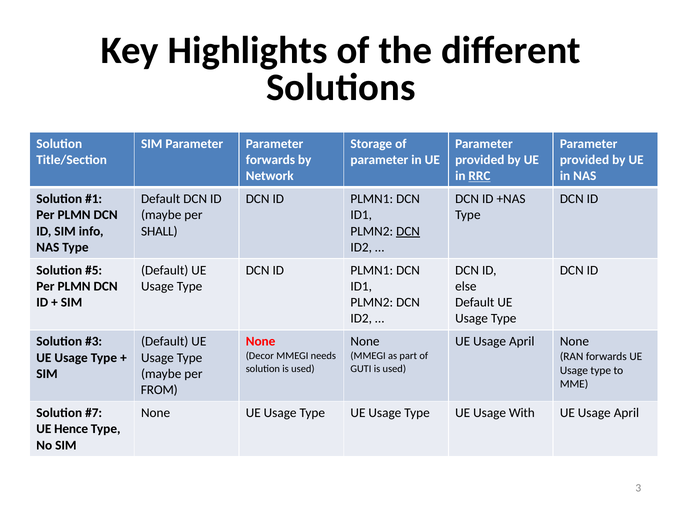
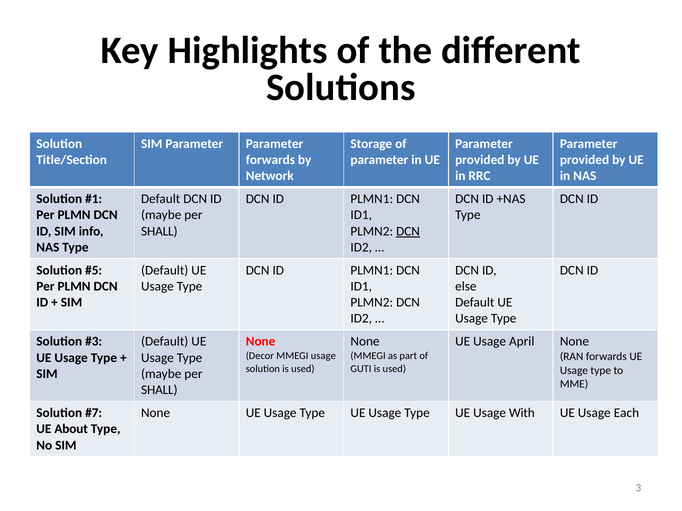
RRC underline: present -> none
MMEGI needs: needs -> usage
FROM at (159, 390): FROM -> SHALL
April at (626, 413): April -> Each
Hence: Hence -> About
